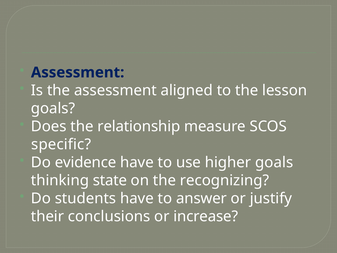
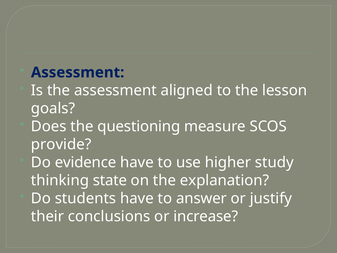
relationship: relationship -> questioning
specific: specific -> provide
higher goals: goals -> study
recognizing: recognizing -> explanation
